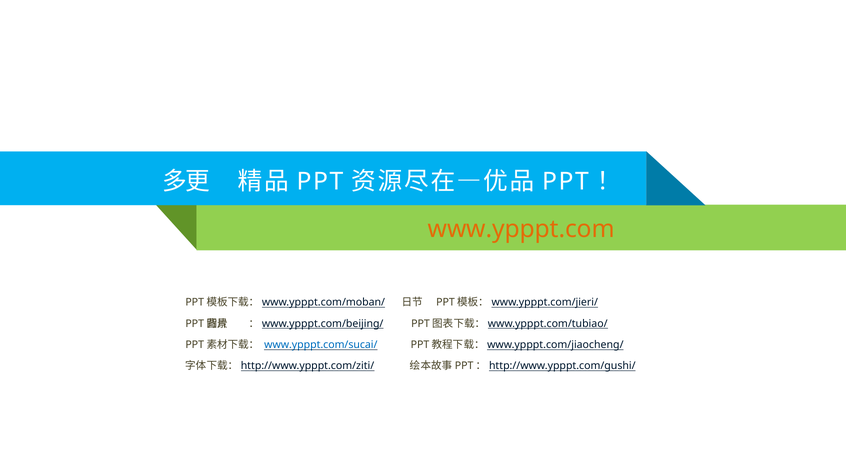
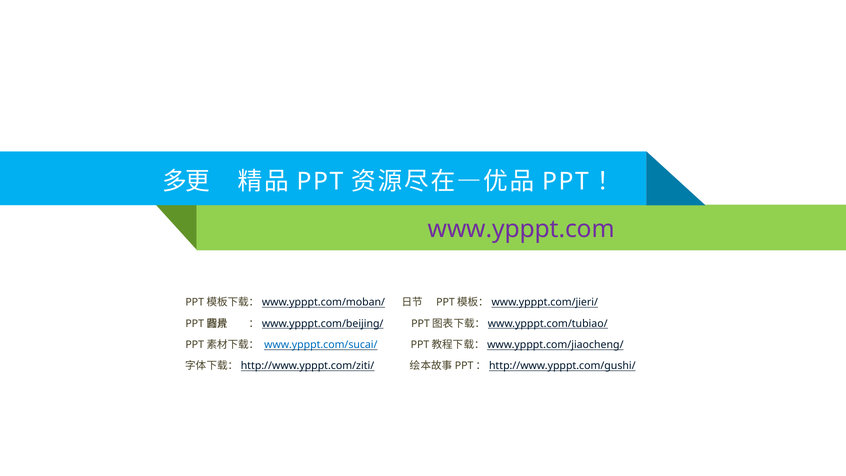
www.ypppt.com colour: orange -> purple
